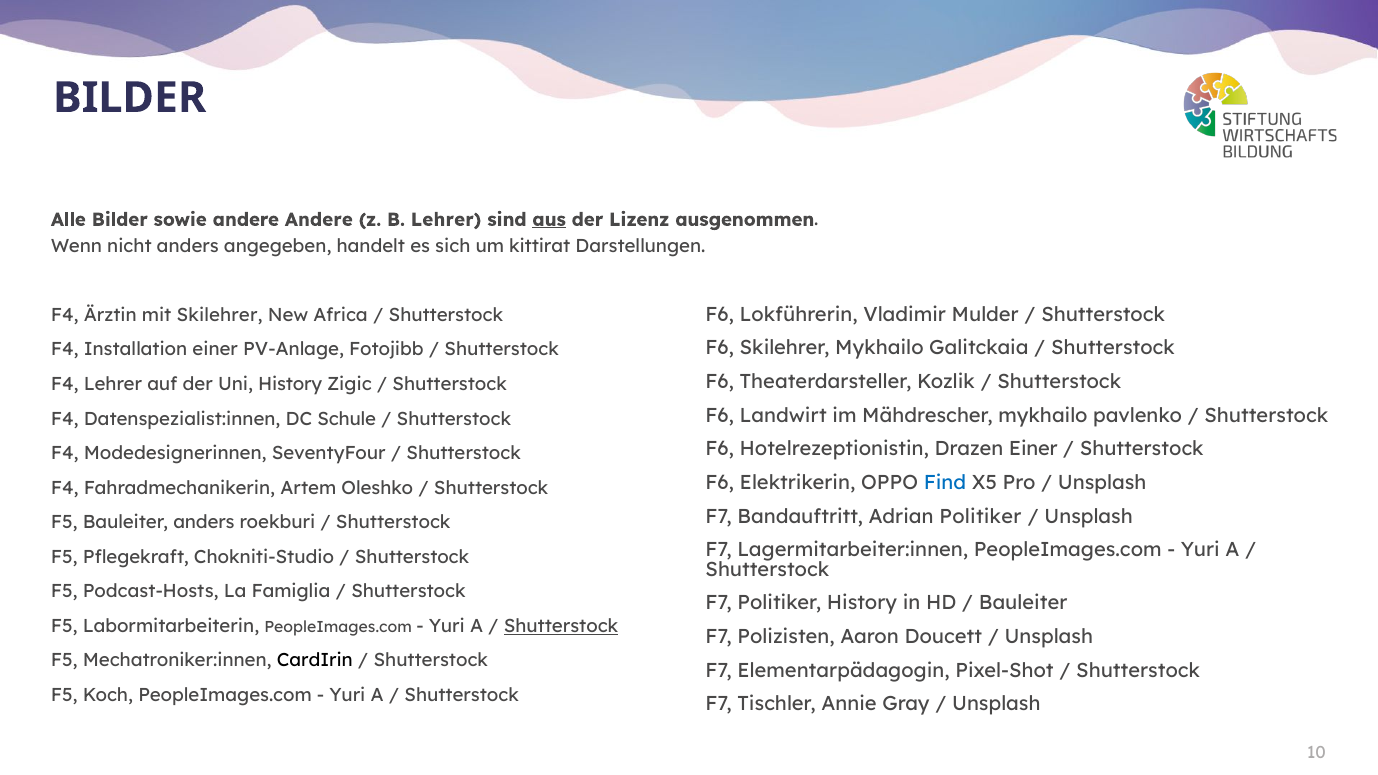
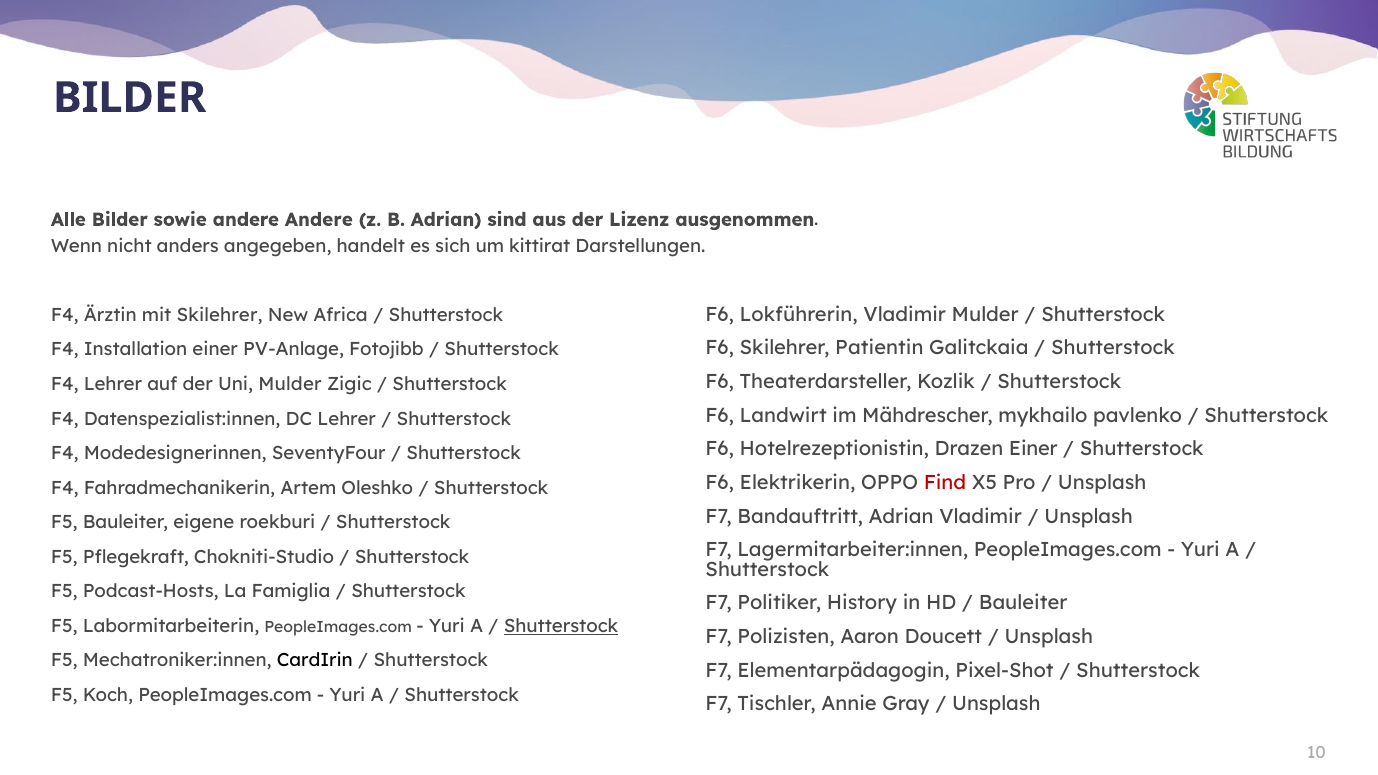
B Lehrer: Lehrer -> Adrian
aus underline: present -> none
Skilehrer Mykhailo: Mykhailo -> Patientin
Uni History: History -> Mulder
DC Schule: Schule -> Lehrer
Find colour: blue -> red
Adrian Politiker: Politiker -> Vladimir
Bauleiter anders: anders -> eigene
